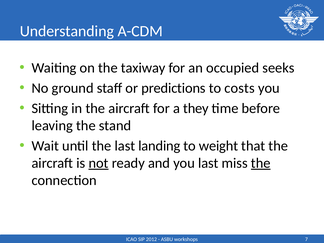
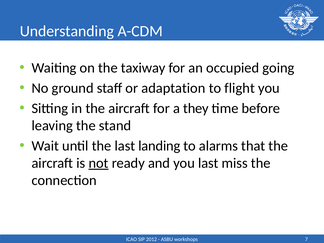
seeks: seeks -> going
predictions: predictions -> adaptation
costs: costs -> flight
weight: weight -> alarms
the at (261, 163) underline: present -> none
